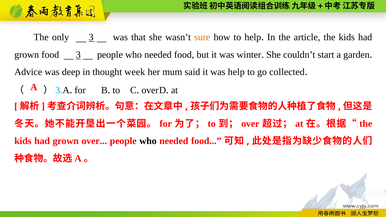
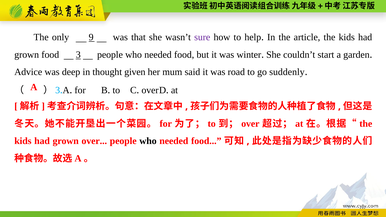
only 3: 3 -> 9
sure colour: orange -> purple
week: week -> given
was help: help -> road
collected: collected -> suddenly
